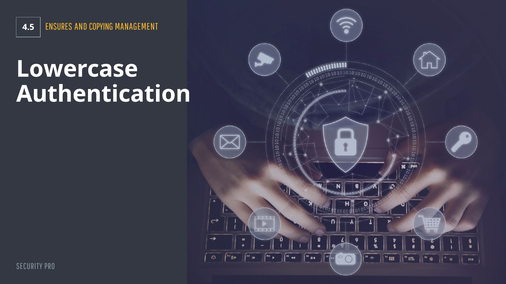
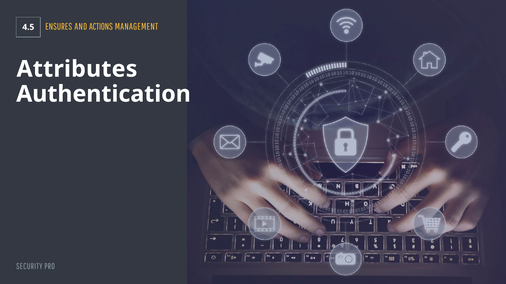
COPYING: COPYING -> ACTIONS
Lowercase: Lowercase -> Attributes
